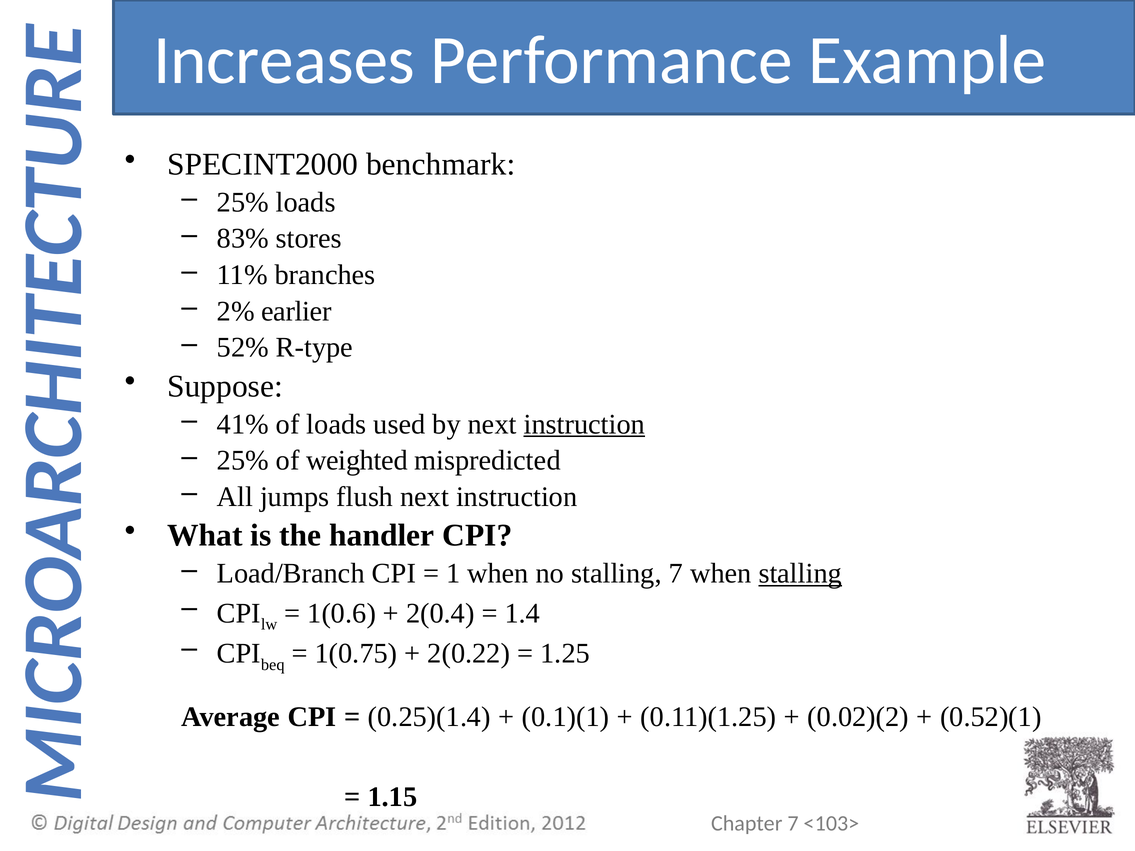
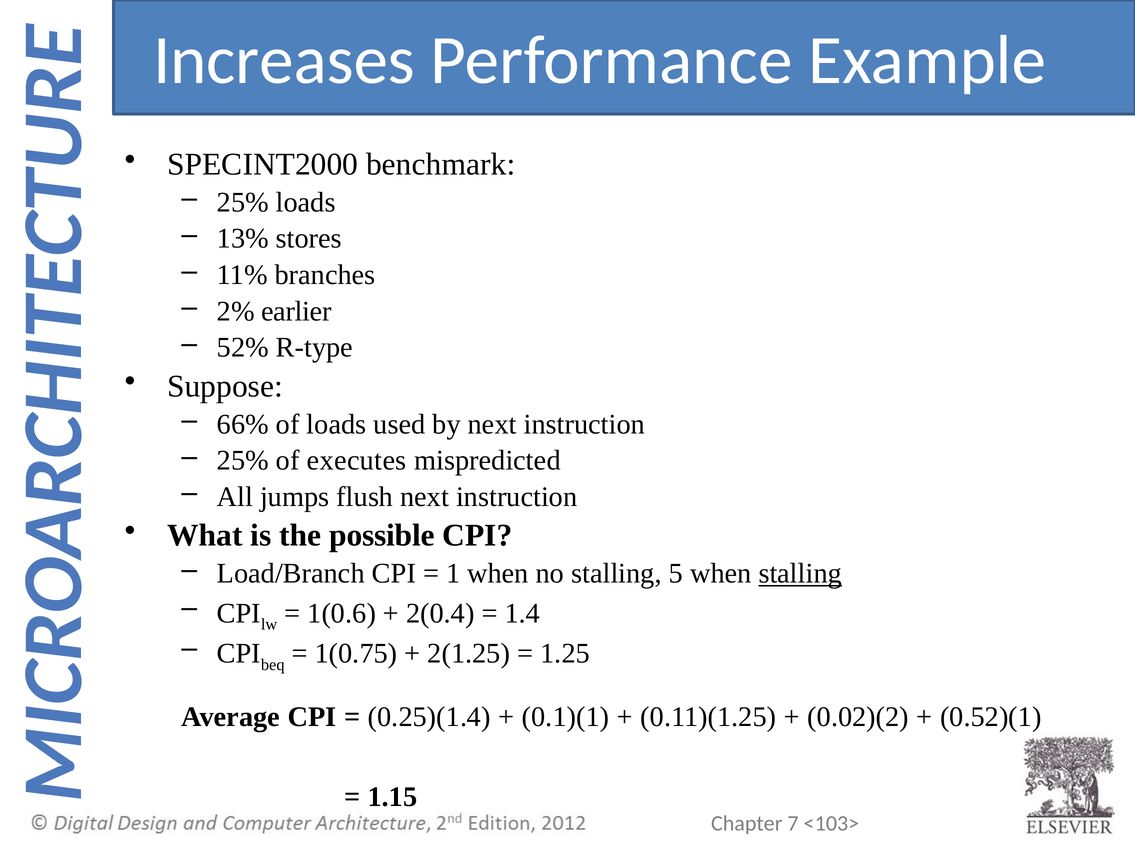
83%: 83% -> 13%
41%: 41% -> 66%
instruction at (584, 424) underline: present -> none
weighted: weighted -> executes
handler: handler -> possible
stalling 7: 7 -> 5
2(0.22: 2(0.22 -> 2(1.25
